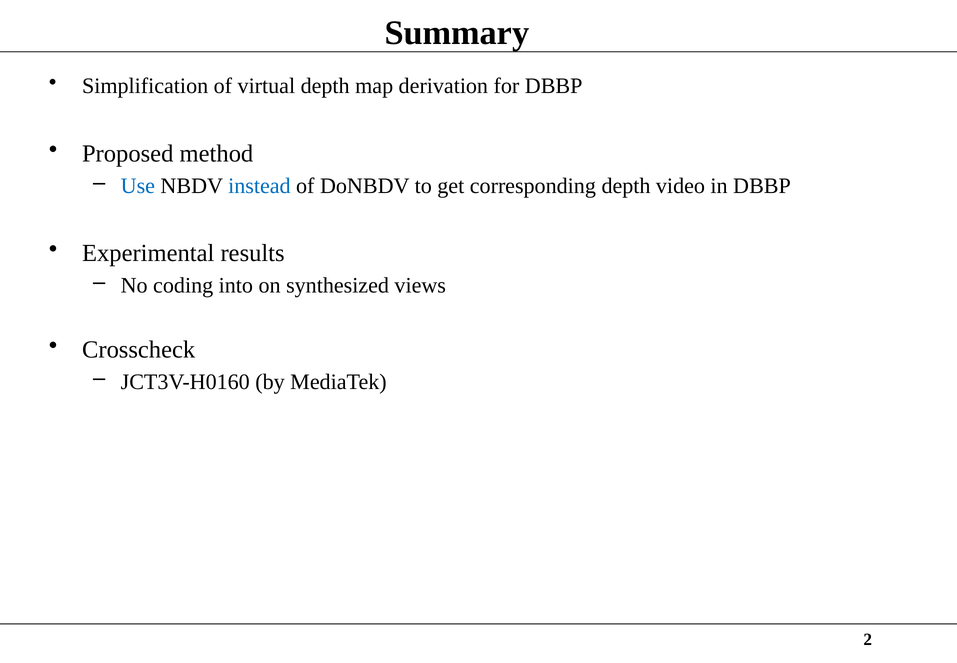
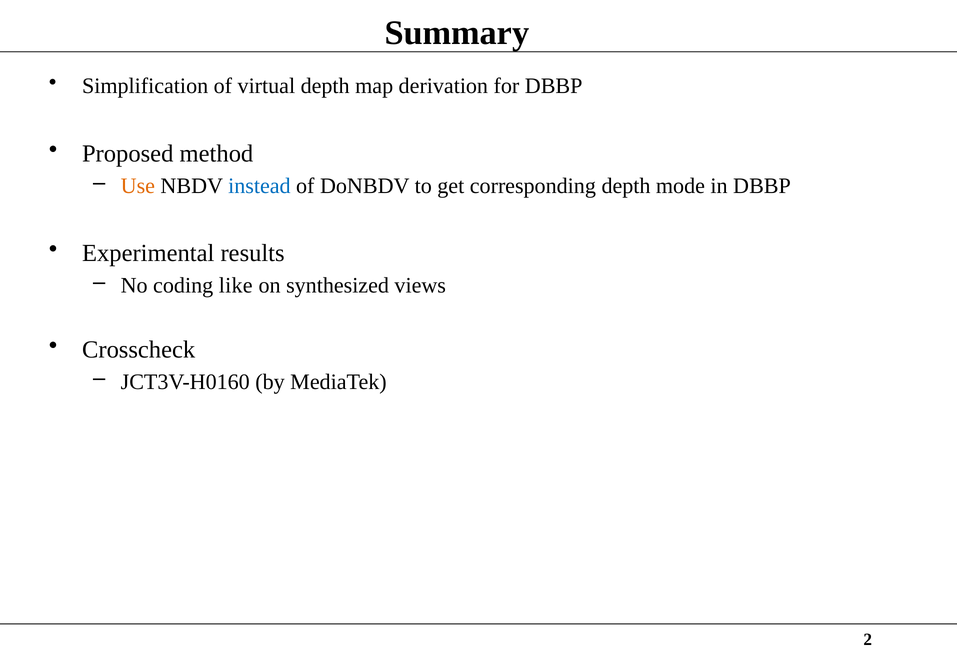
Use colour: blue -> orange
video: video -> mode
into: into -> like
